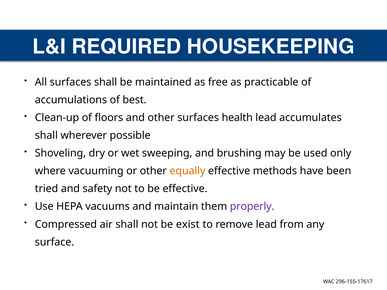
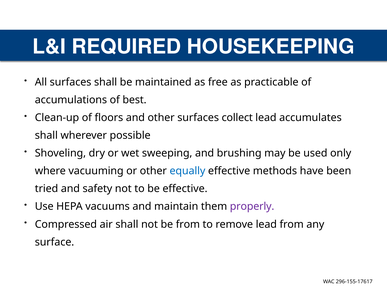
health: health -> collect
equally colour: orange -> blue
be exist: exist -> from
